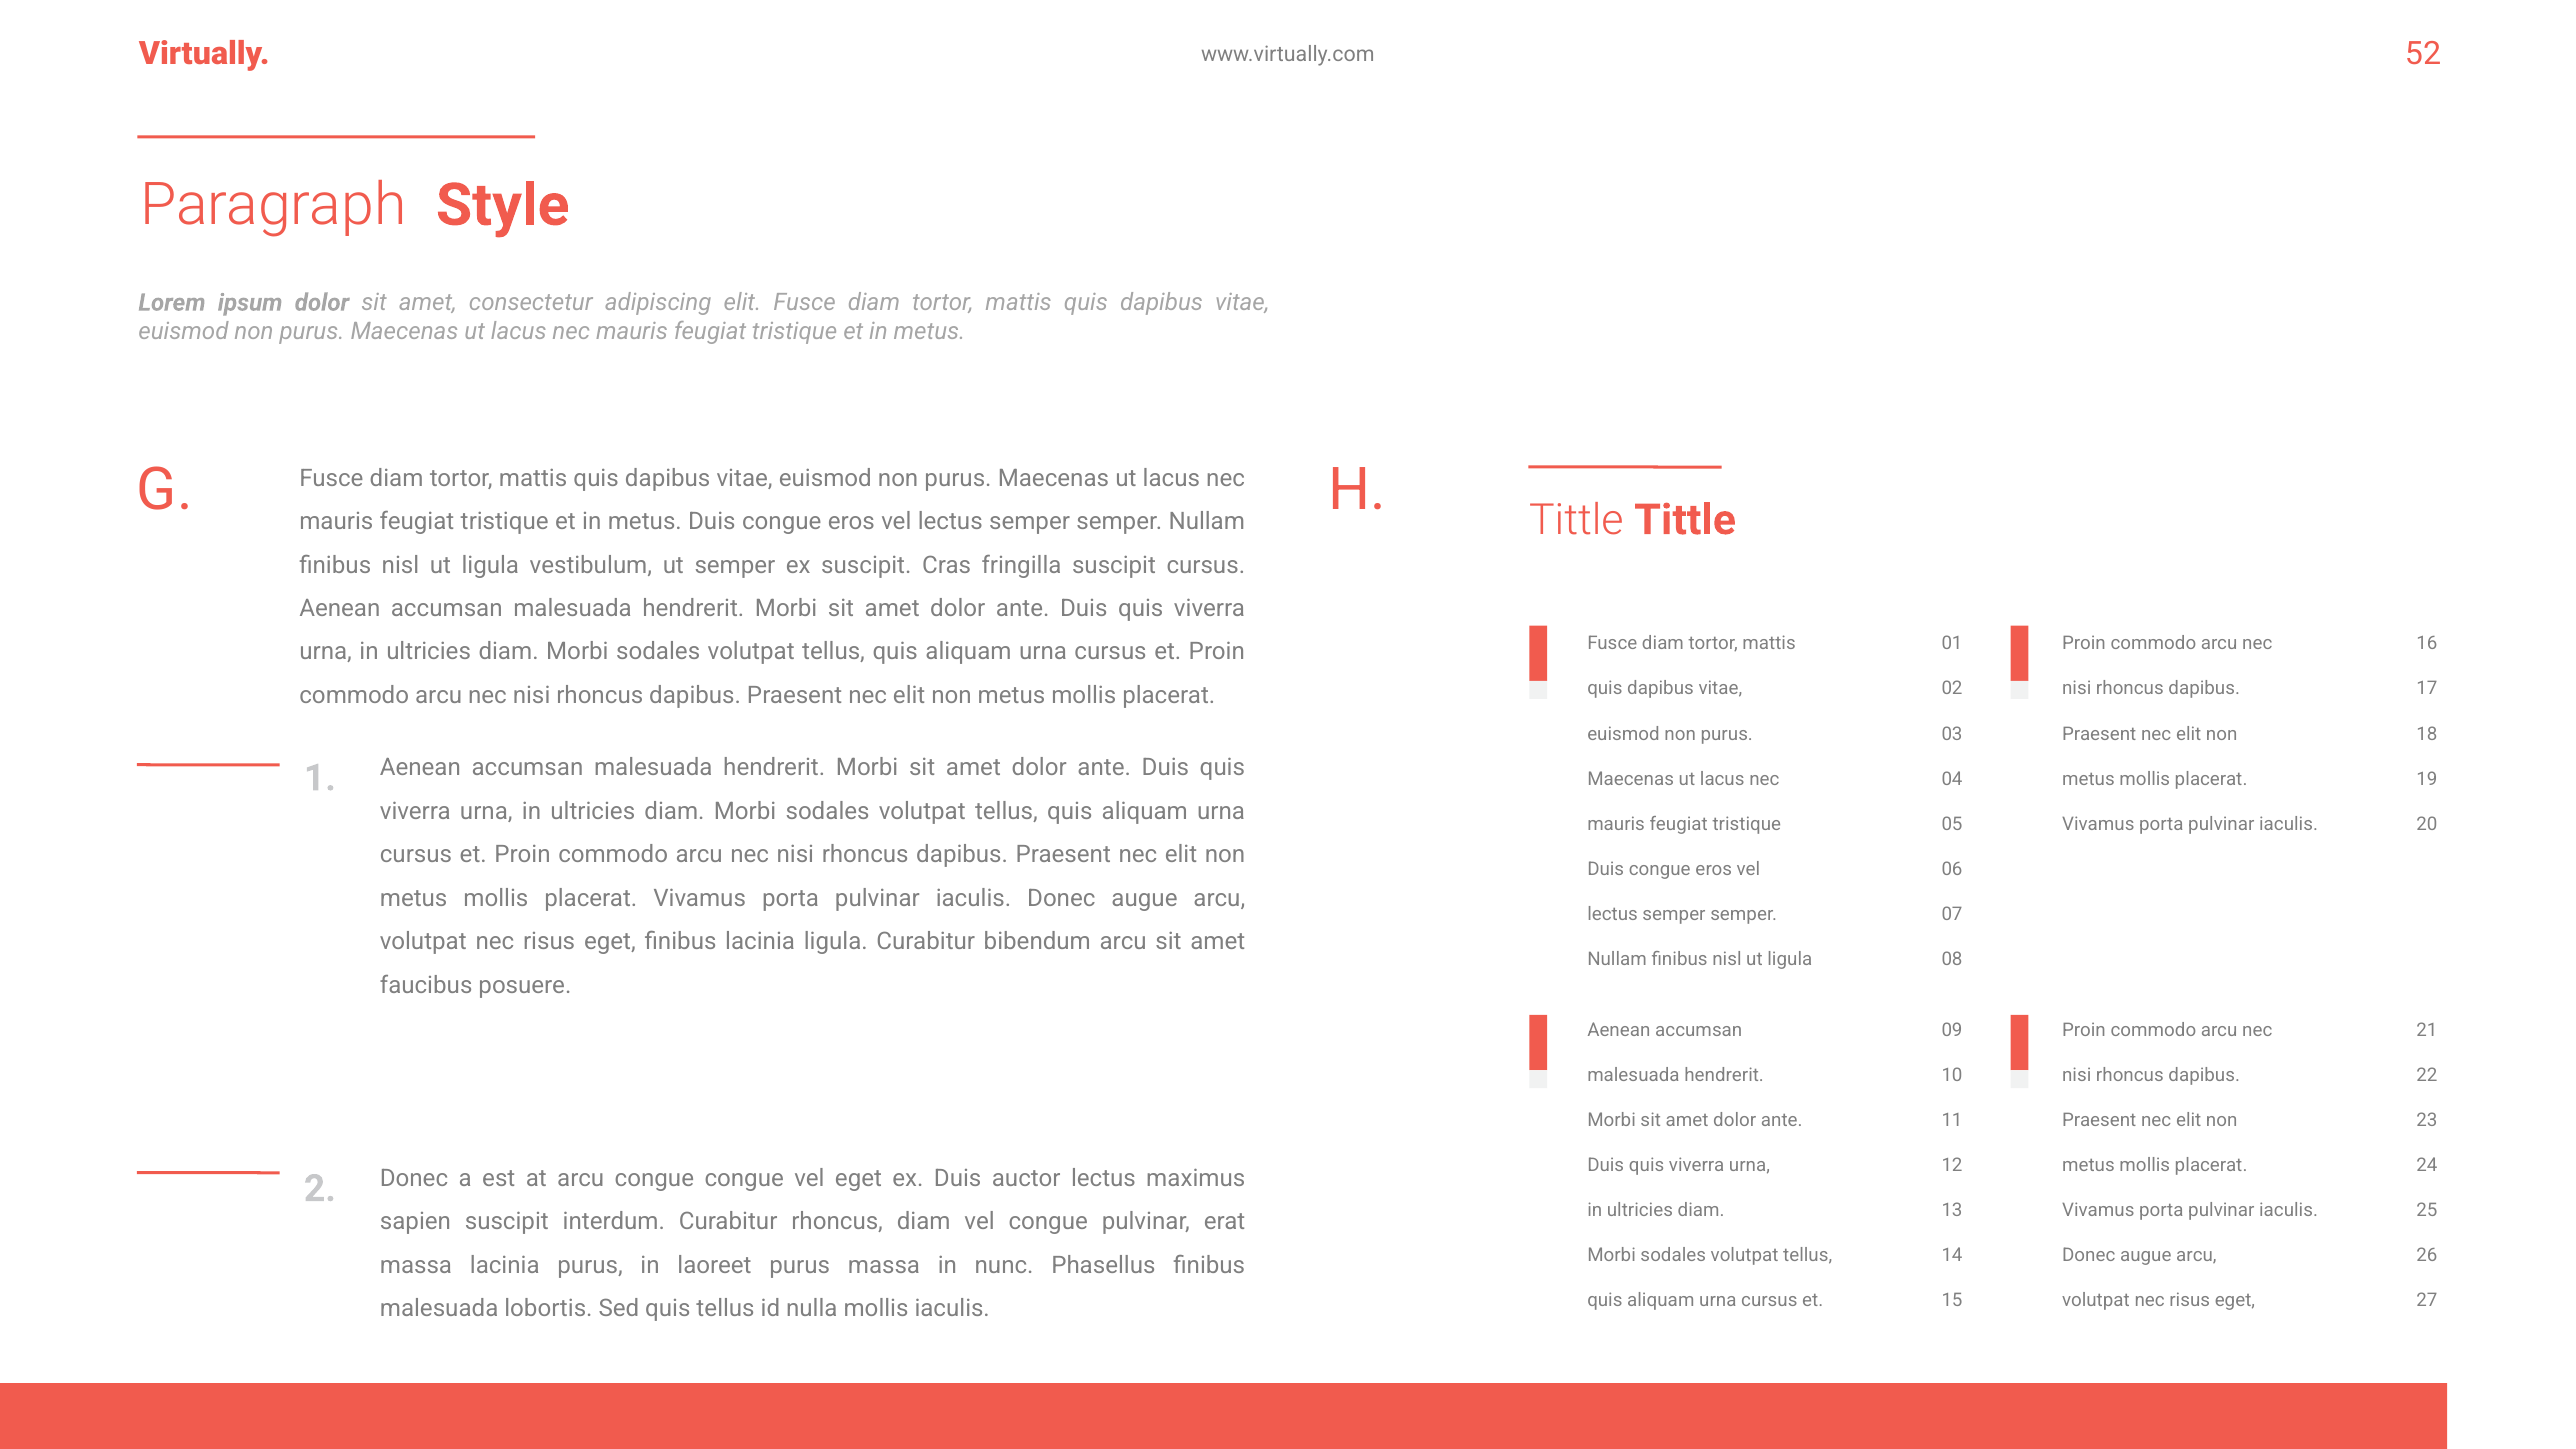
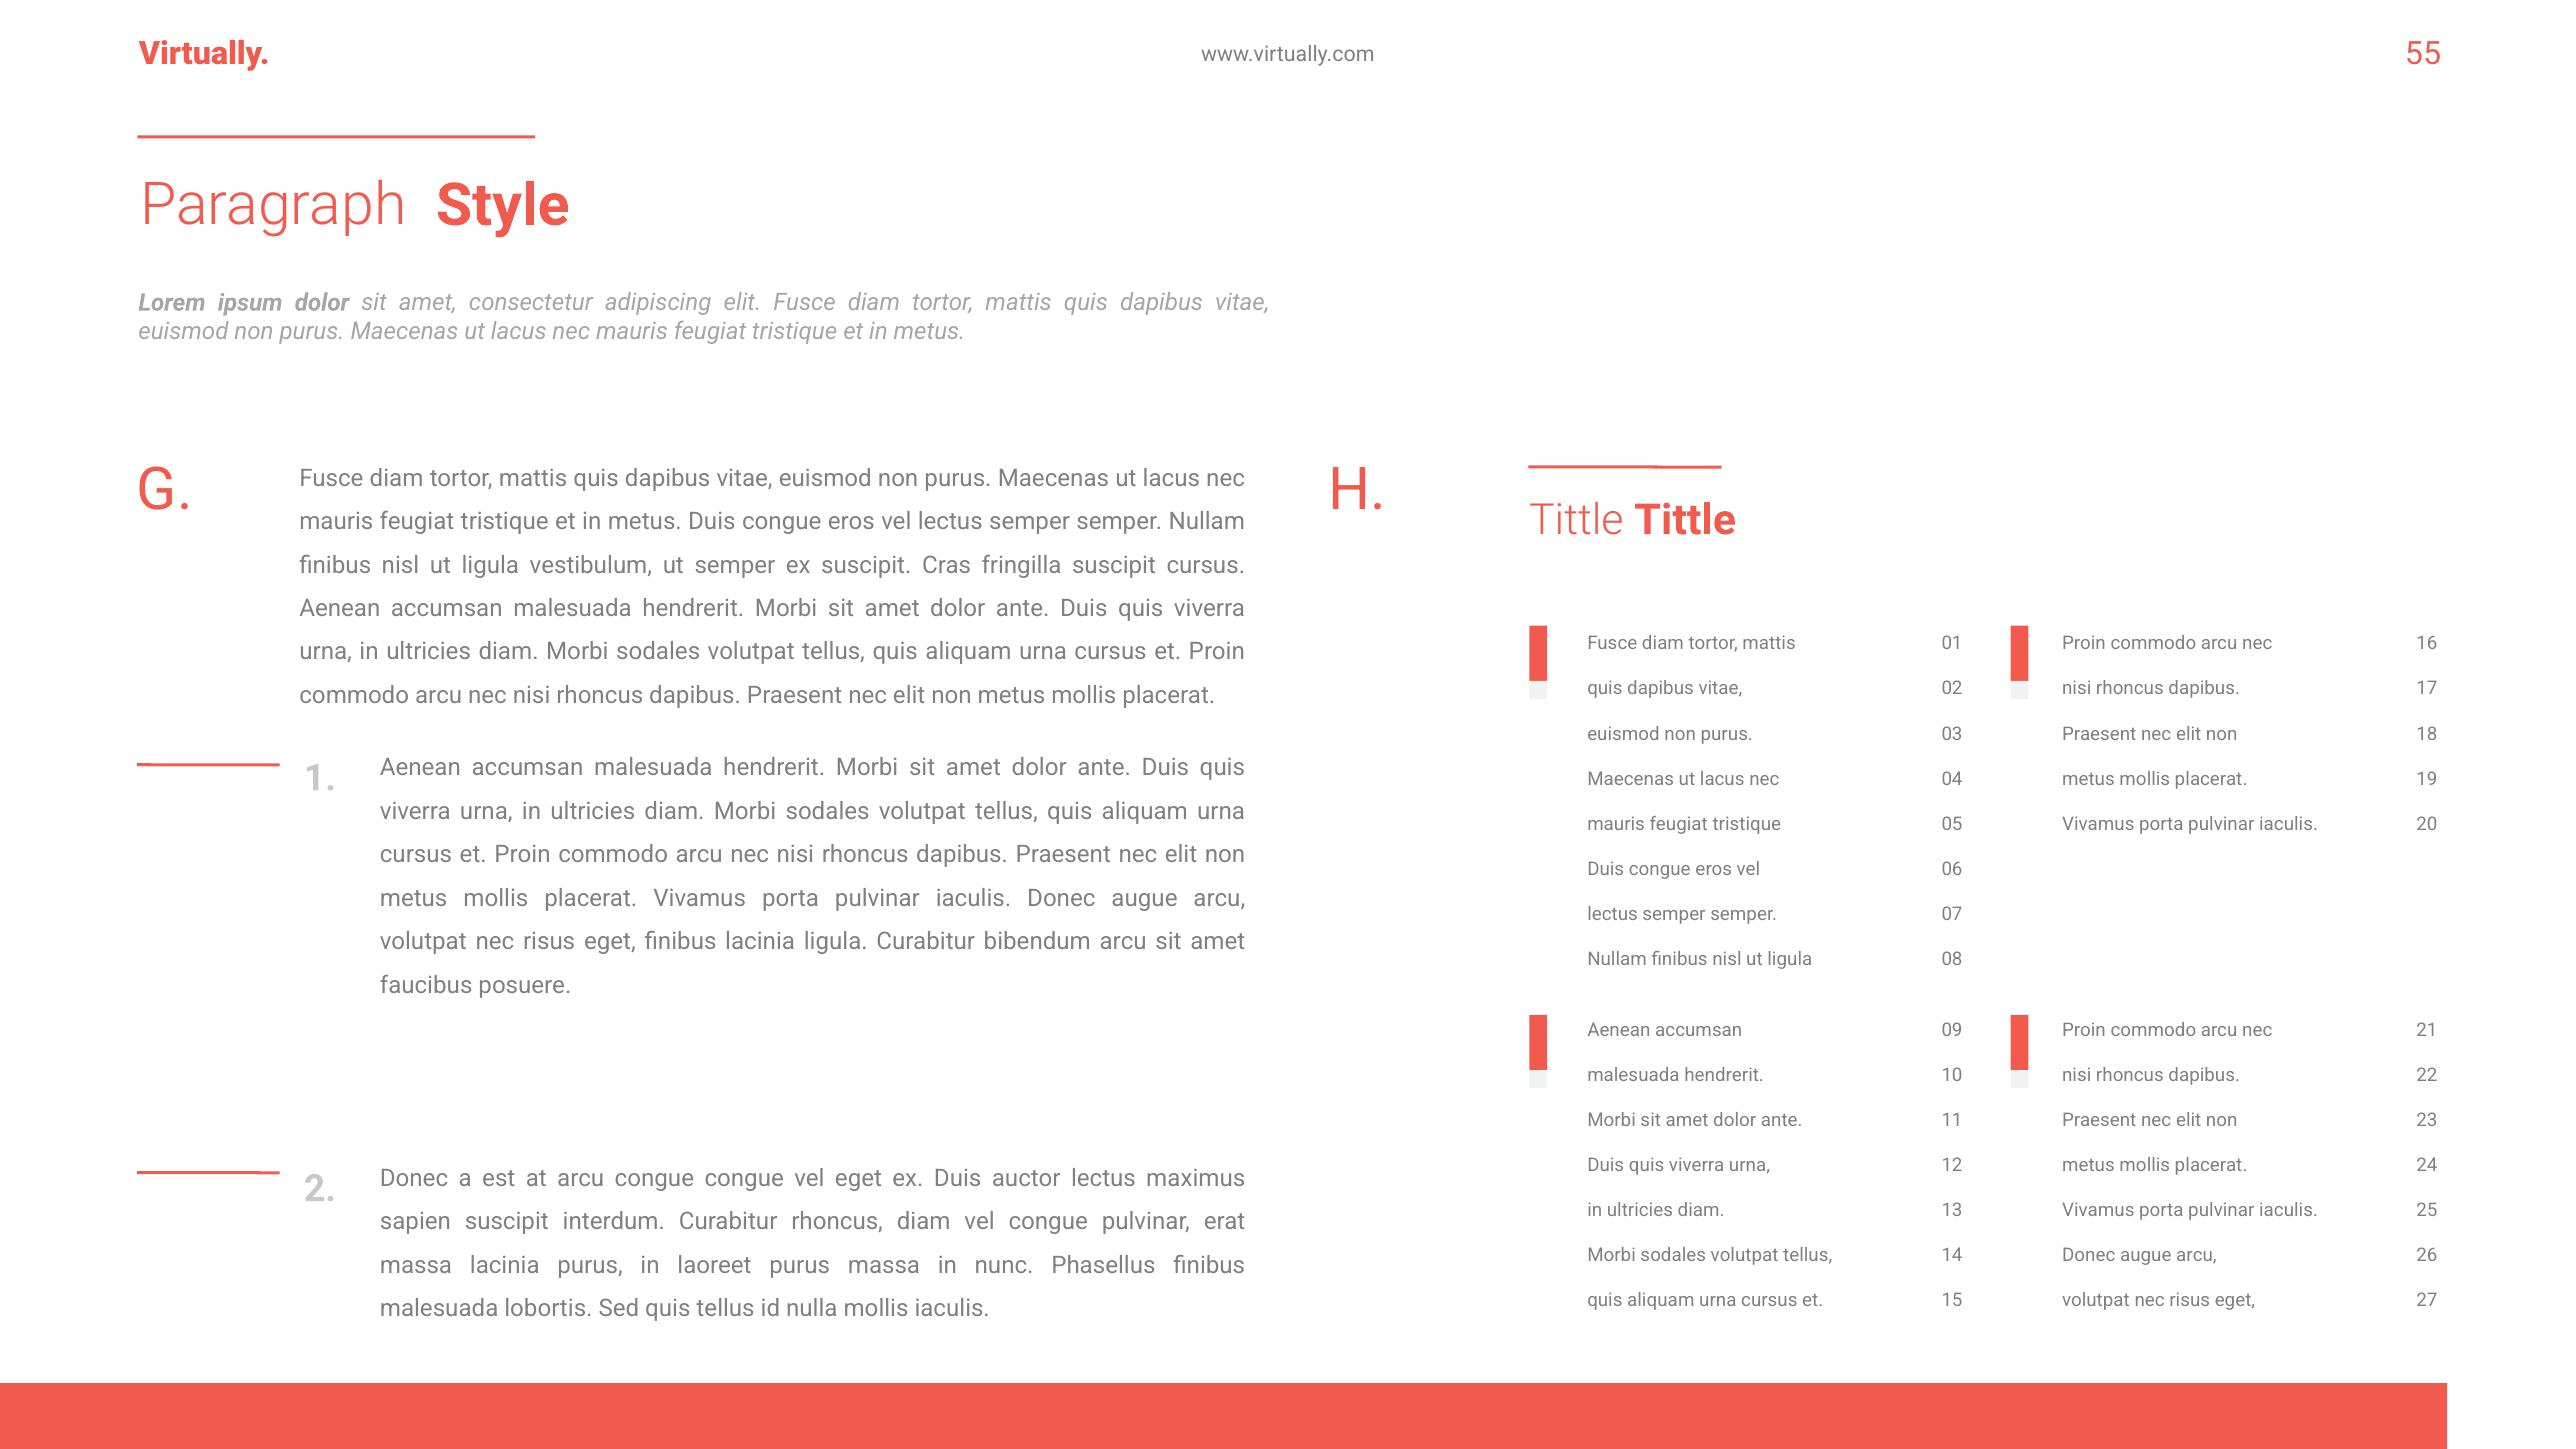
52: 52 -> 55
